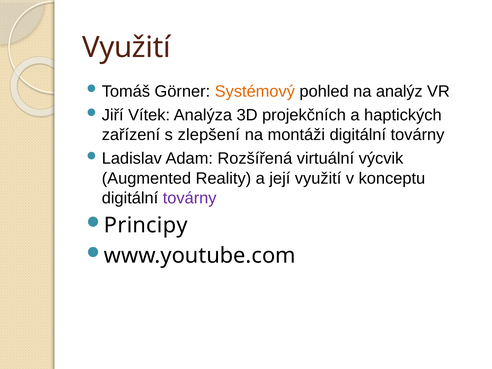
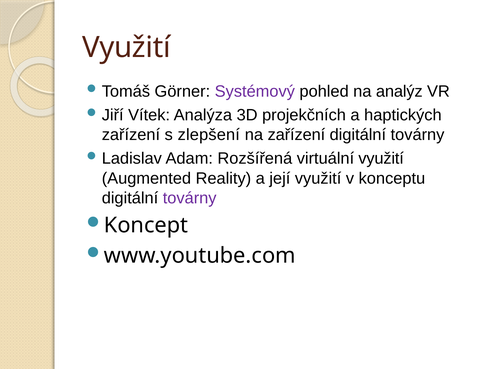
Systémový colour: orange -> purple
na montáži: montáži -> zařízení
virtuální výcvik: výcvik -> využití
Principy: Principy -> Koncept
